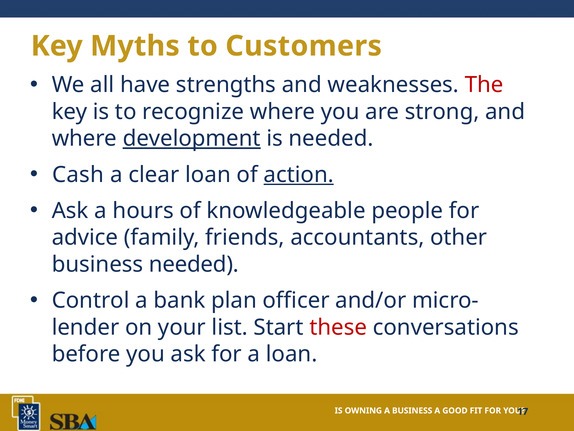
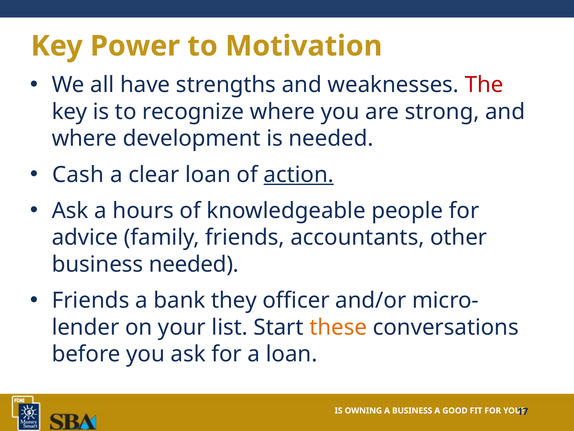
Myths: Myths -> Power
Customers: Customers -> Motivation
development underline: present -> none
Control at (91, 300): Control -> Friends
plan: plan -> they
these colour: red -> orange
